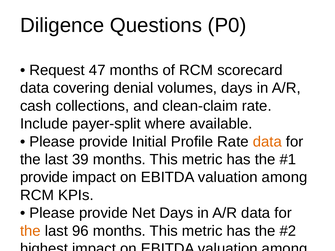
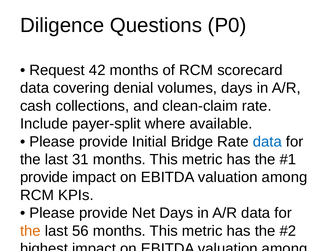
47: 47 -> 42
Profile: Profile -> Bridge
data at (267, 142) colour: orange -> blue
39: 39 -> 31
96: 96 -> 56
